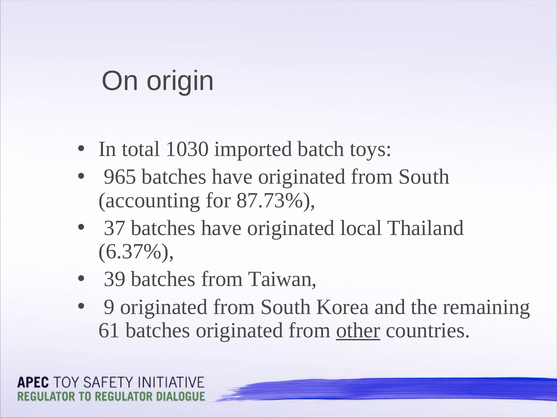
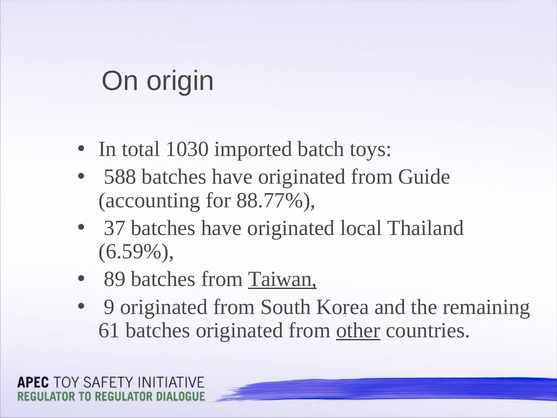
965: 965 -> 588
have originated from South: South -> Guide
87.73%: 87.73% -> 88.77%
6.37%: 6.37% -> 6.59%
39: 39 -> 89
Taiwan underline: none -> present
